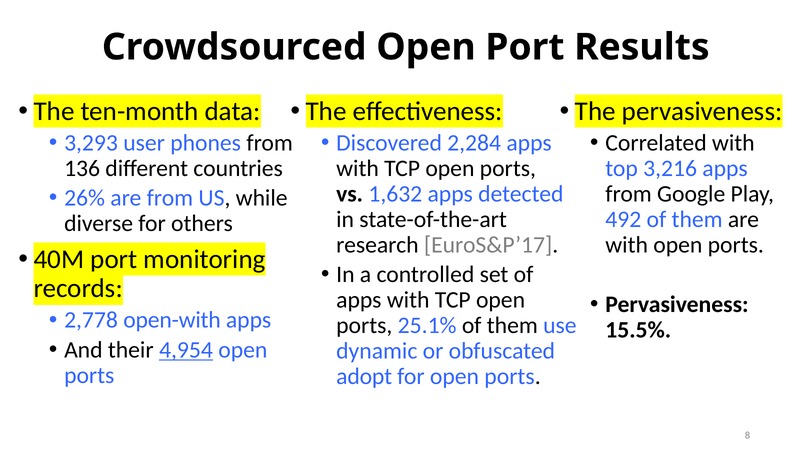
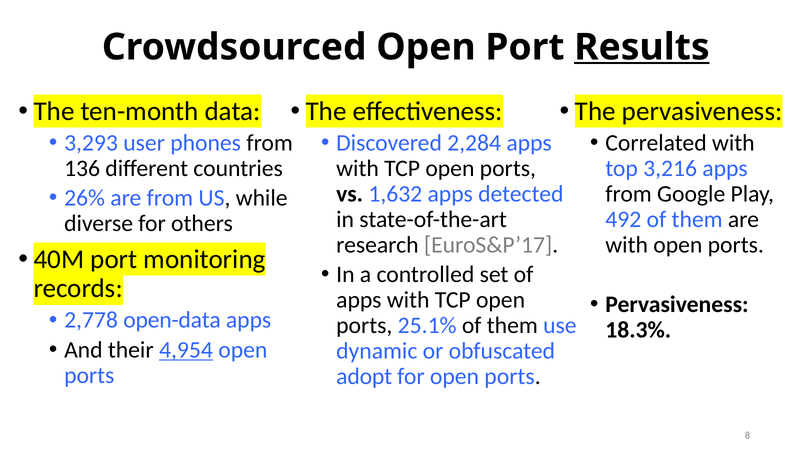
Results underline: none -> present
open-with: open-with -> open-data
15.5%: 15.5% -> 18.3%
